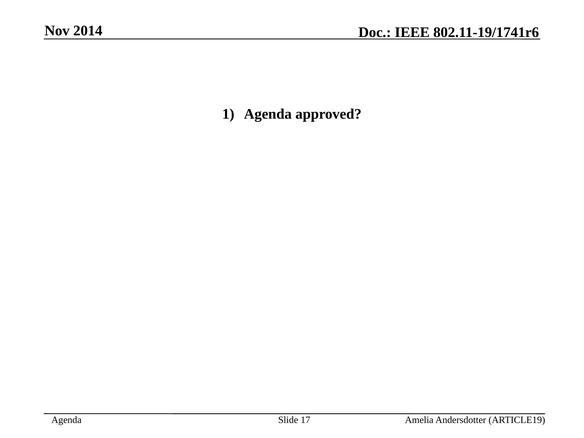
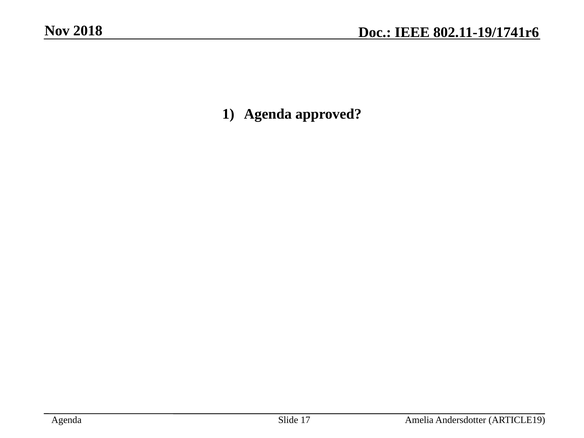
2014: 2014 -> 2018
